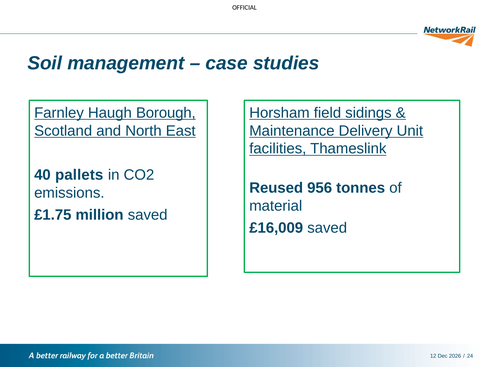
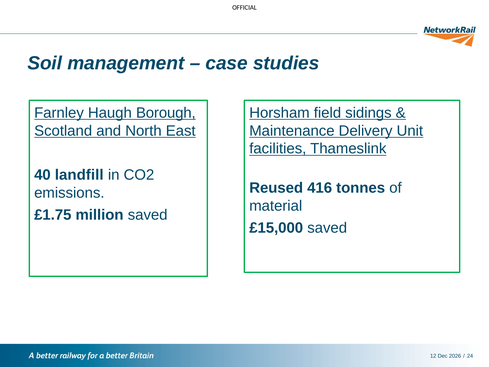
pallets: pallets -> landfill
956: 956 -> 416
£16,009: £16,009 -> £15,000
